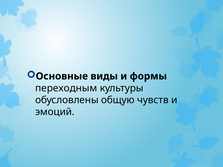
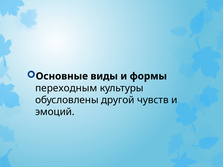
общую: общую -> другой
